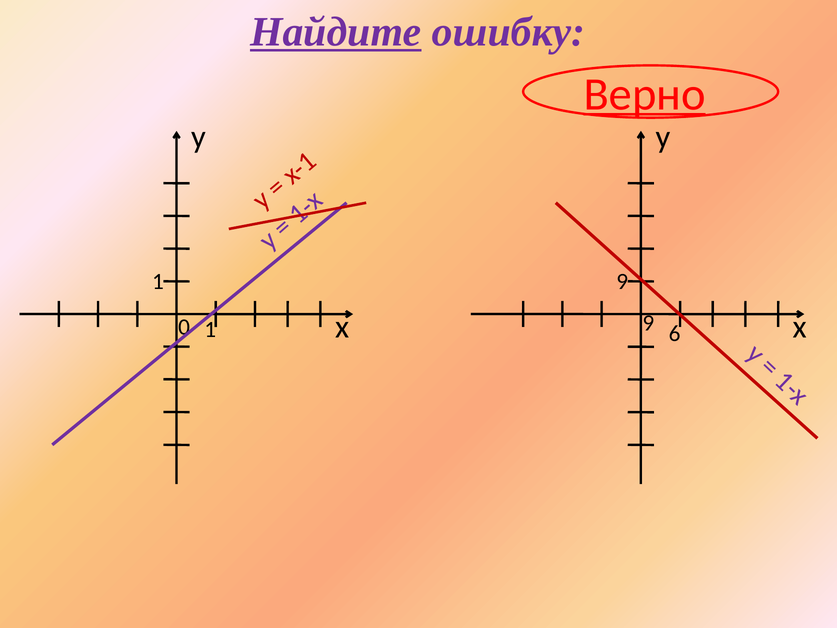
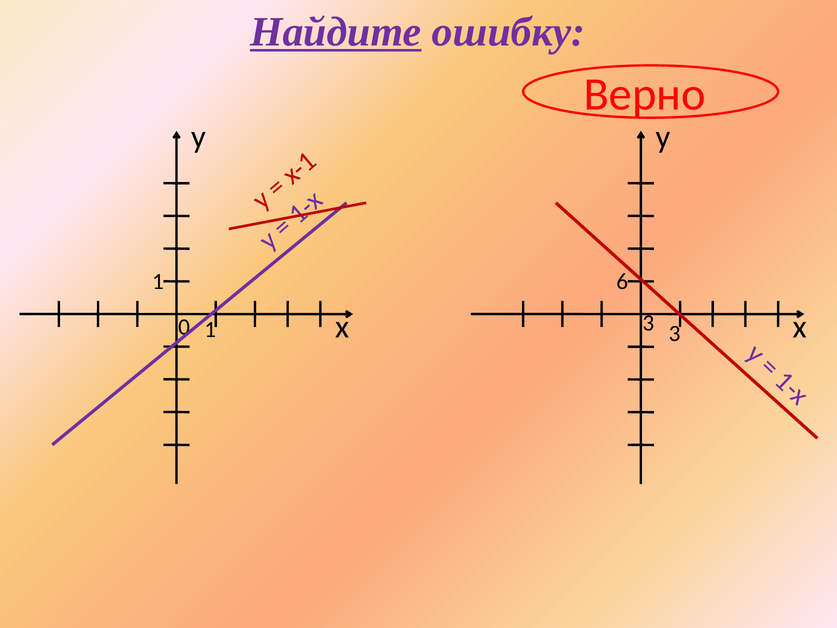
Верно underline: present -> none
9 at (622, 281): 9 -> 6
0 6: 6 -> 3
9 at (648, 323): 9 -> 3
